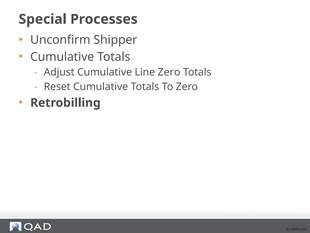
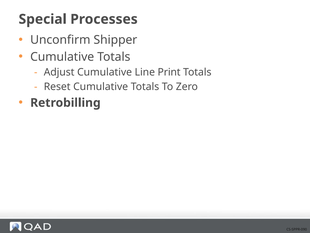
Line Zero: Zero -> Print
